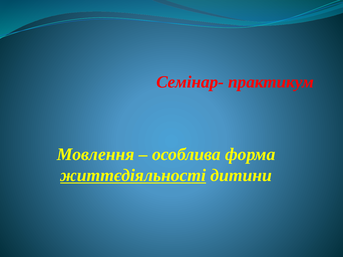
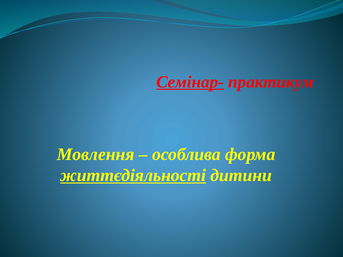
Семінар- underline: none -> present
